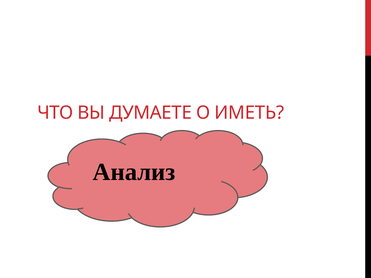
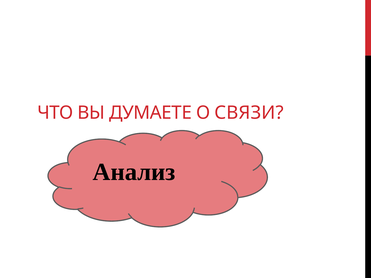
ИМЕТЬ: ИМЕТЬ -> СВЯЗИ
